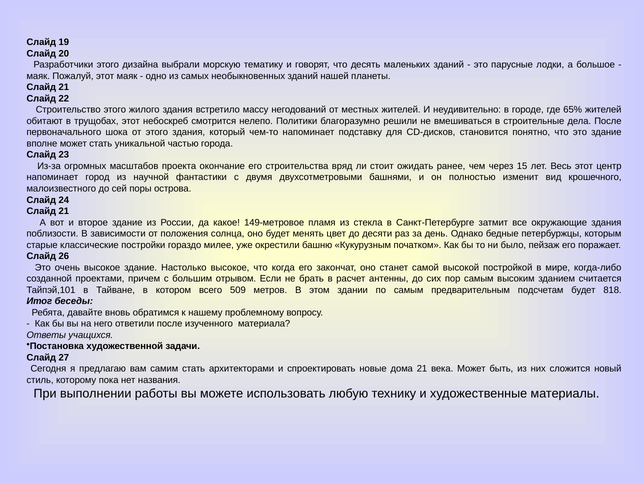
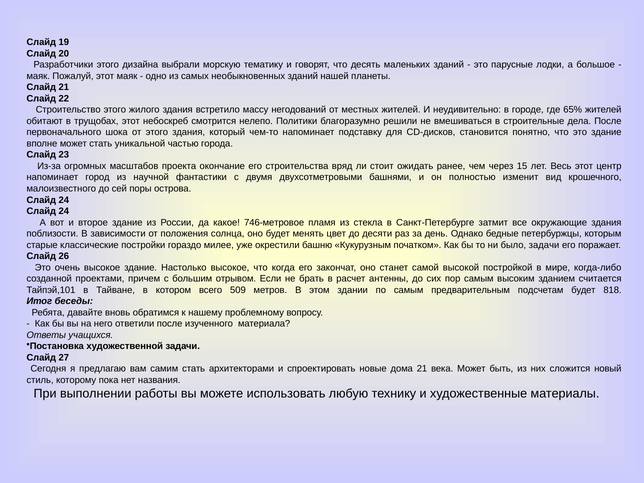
21 at (64, 211): 21 -> 24
149-метровое: 149-метровое -> 746-метровое
было пейзаж: пейзаж -> задачи
